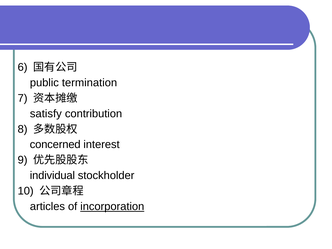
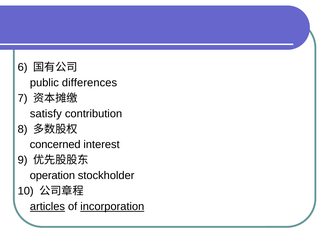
termination: termination -> differences
individual: individual -> operation
articles underline: none -> present
